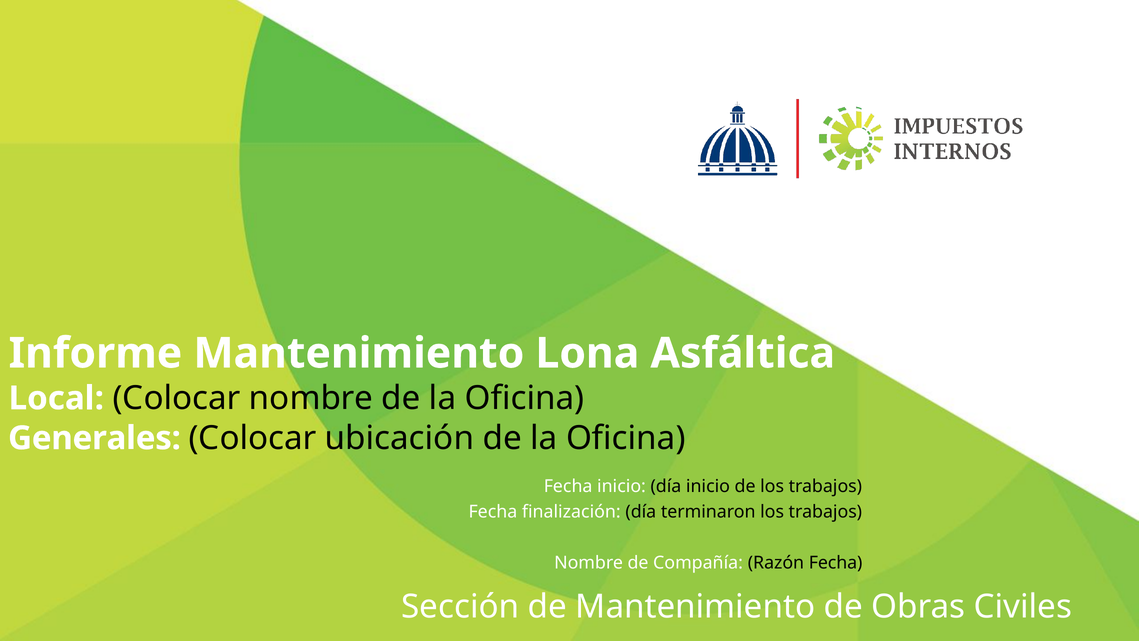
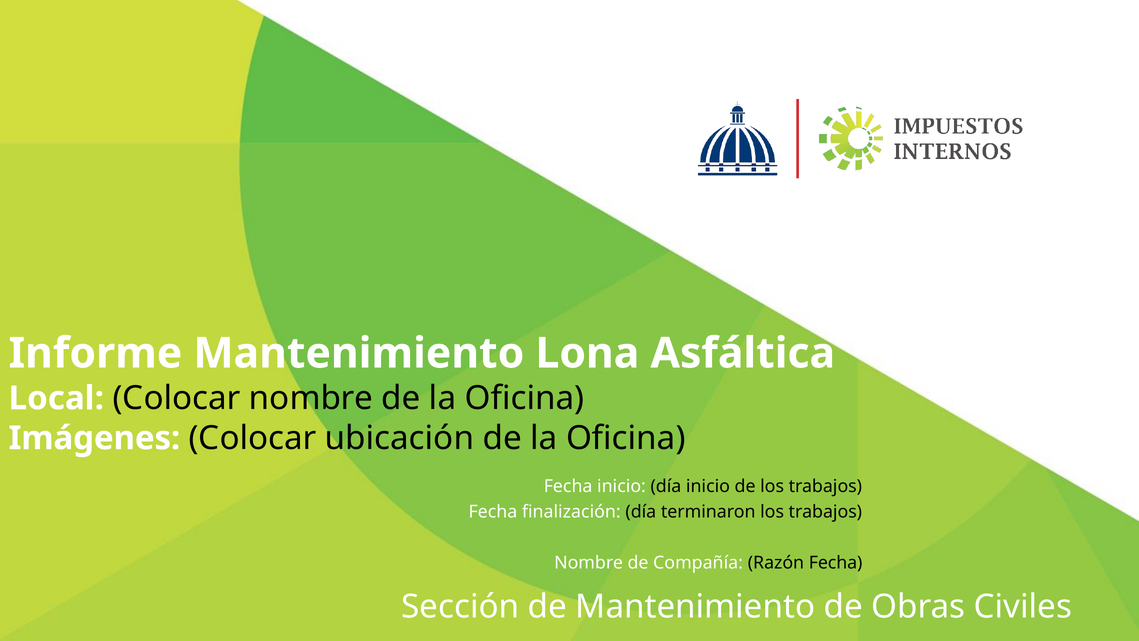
Generales: Generales -> Imágenes
